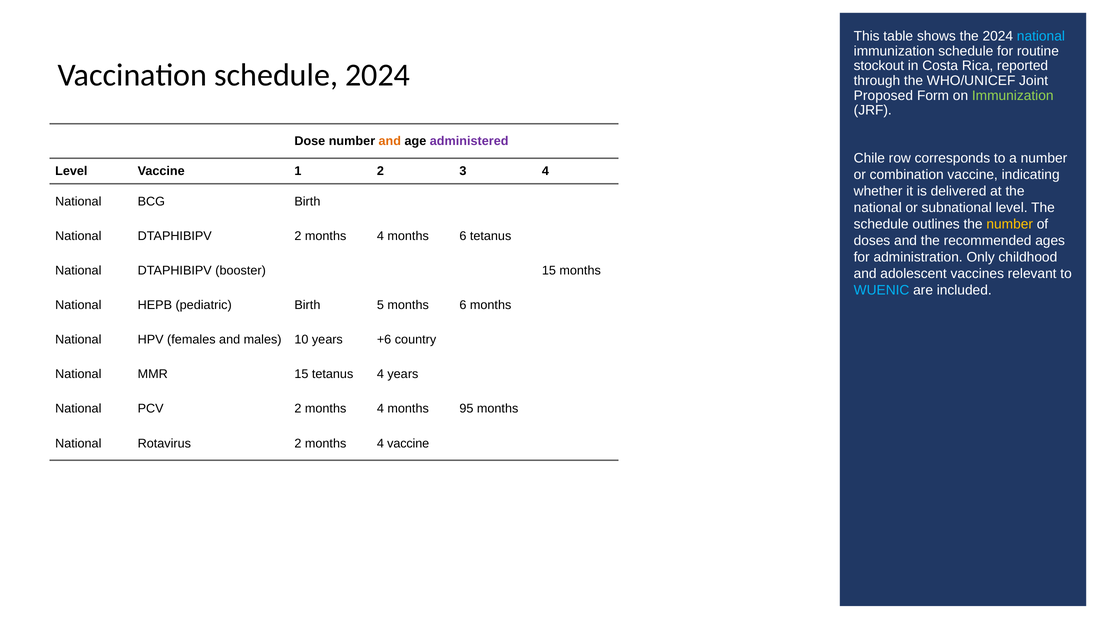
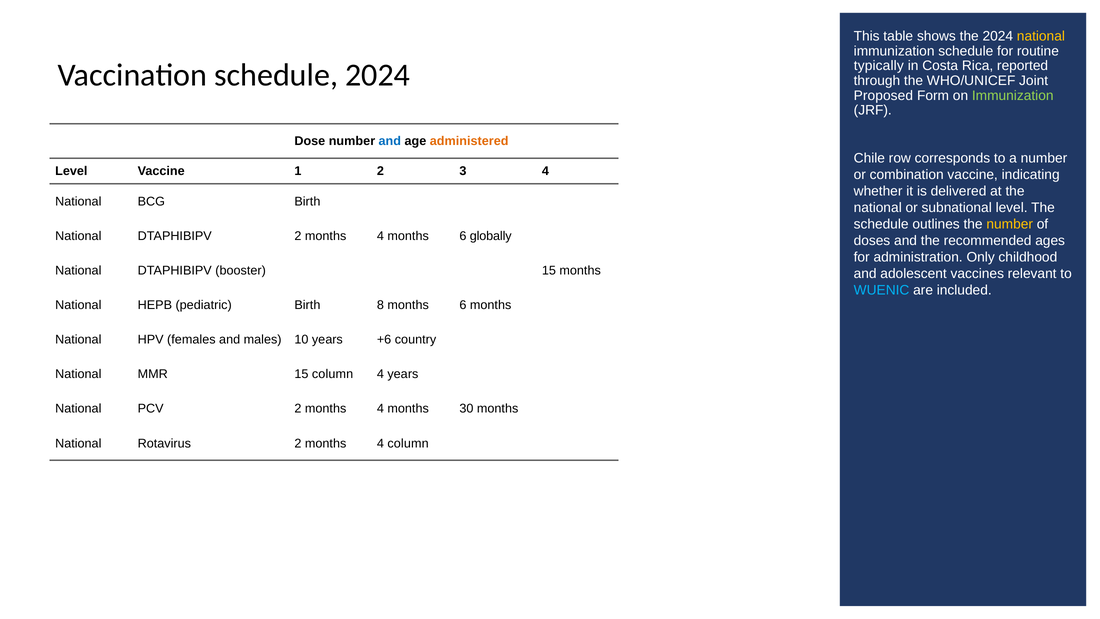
national at (1041, 36) colour: light blue -> yellow
stockout: stockout -> typically
and at (390, 141) colour: orange -> blue
administered colour: purple -> orange
6 tetanus: tetanus -> globally
5: 5 -> 8
15 tetanus: tetanus -> column
95: 95 -> 30
4 vaccine: vaccine -> column
